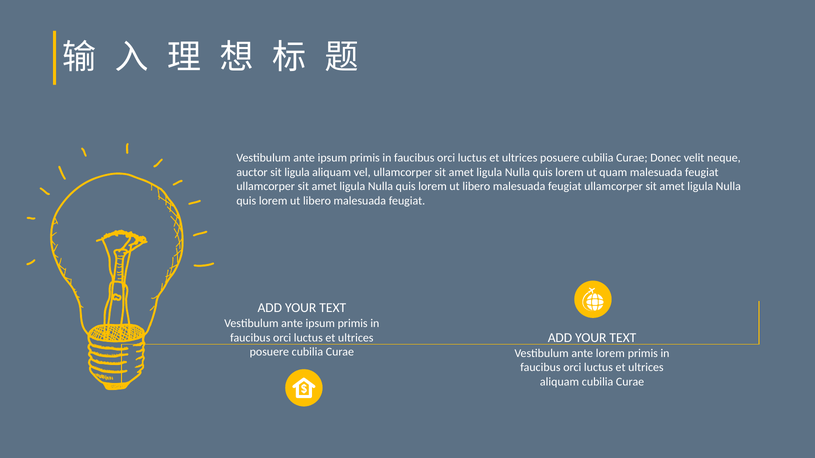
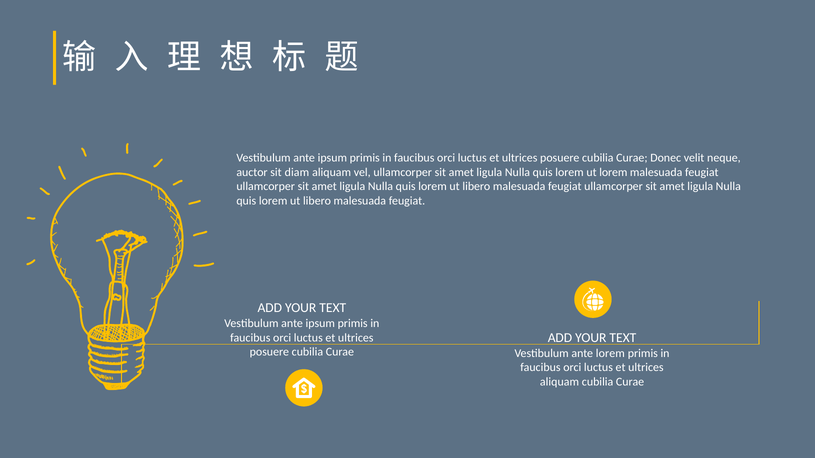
sit ligula: ligula -> diam
ut quam: quam -> lorem
